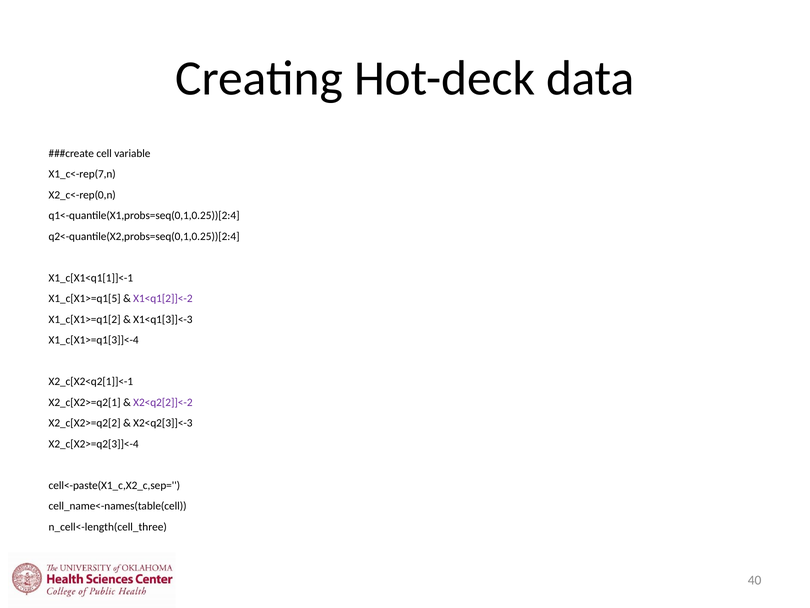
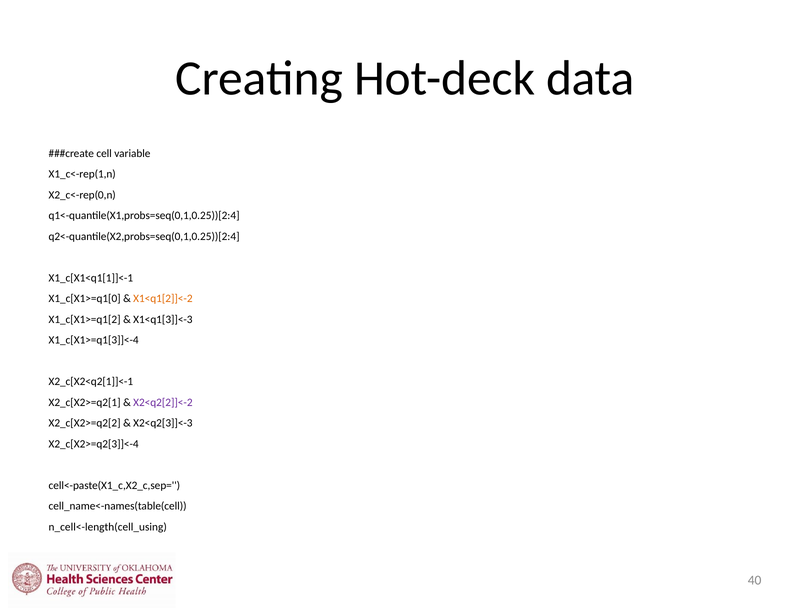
X1_c<-rep(7,n: X1_c<-rep(7,n -> X1_c<-rep(1,n
X1_c[X1>=q1[5: X1_c[X1>=q1[5 -> X1_c[X1>=q1[0
X1<q1[2]]<-2 colour: purple -> orange
n_cell<-length(cell_three: n_cell<-length(cell_three -> n_cell<-length(cell_using
